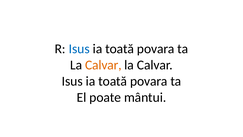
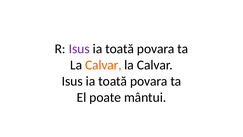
Isus at (79, 49) colour: blue -> purple
